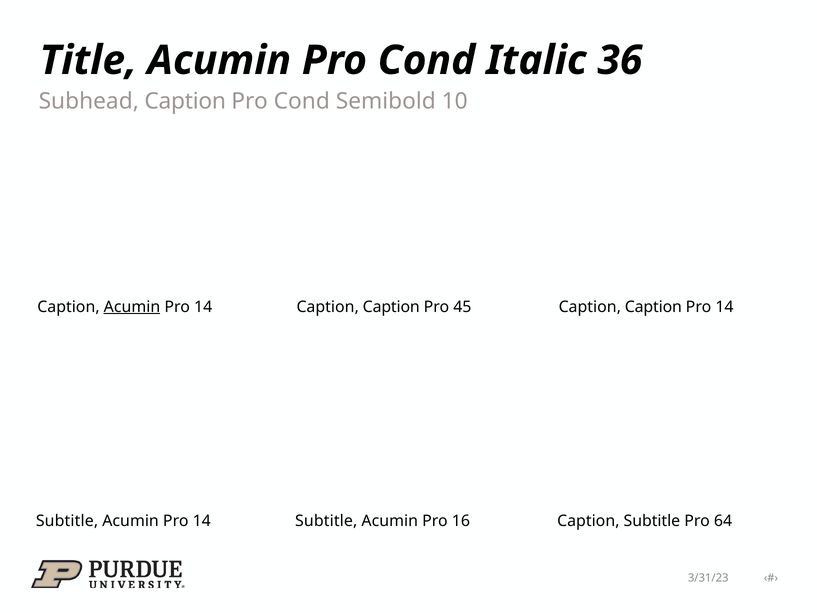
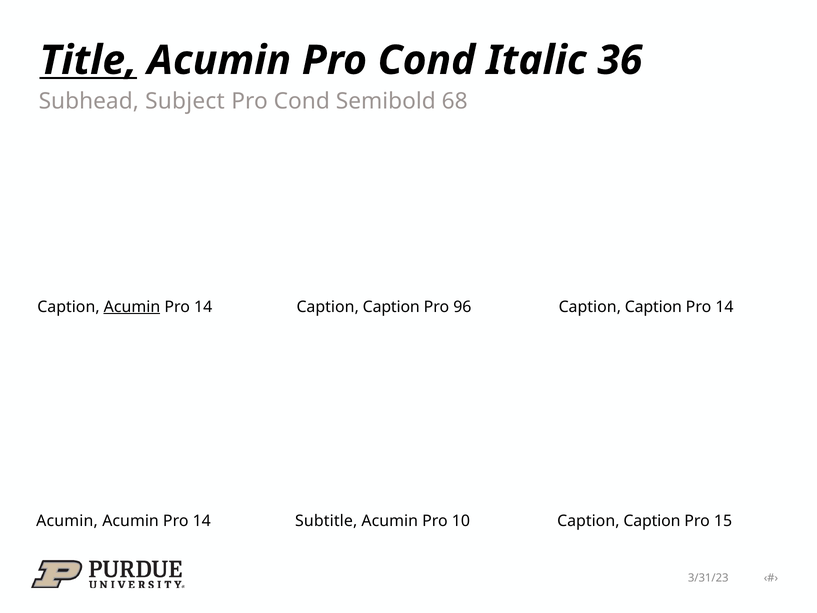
Title underline: none -> present
Subhead Caption: Caption -> Subject
10: 10 -> 68
45: 45 -> 96
Subtitle at (67, 521): Subtitle -> Acumin
16: 16 -> 10
Subtitle at (652, 521): Subtitle -> Caption
64: 64 -> 15
